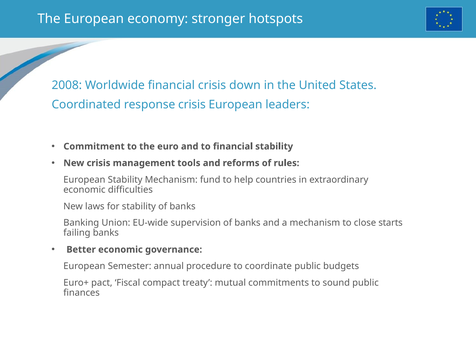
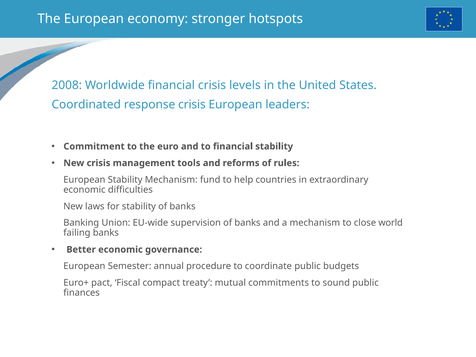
down: down -> levels
starts: starts -> world
